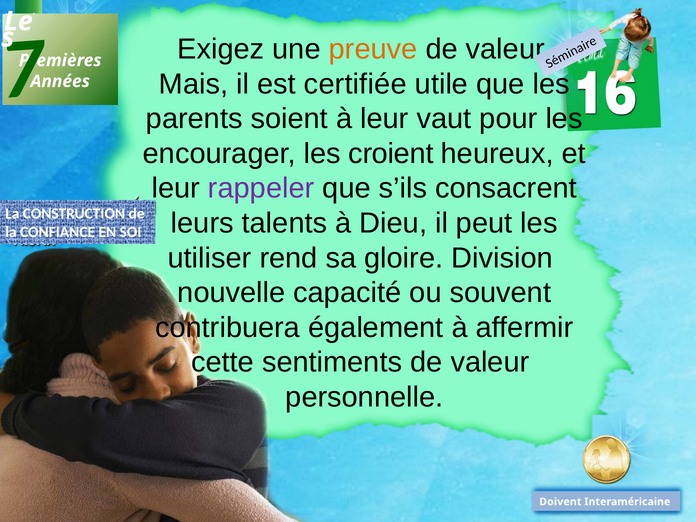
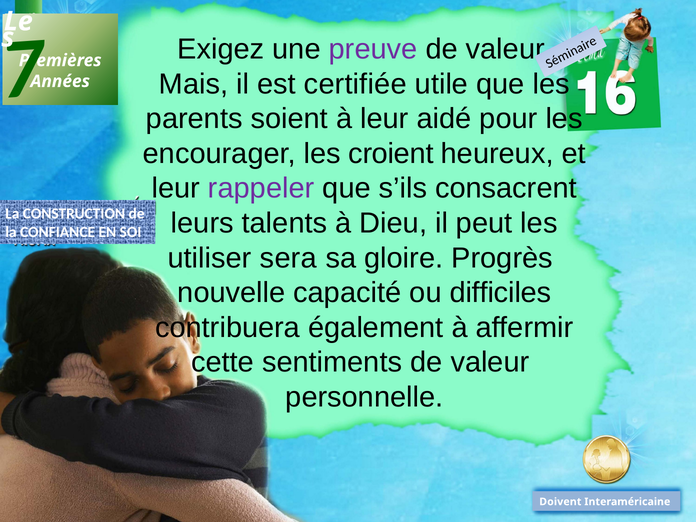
preuve colour: orange -> purple
vaut: vaut -> aidé
rend: rend -> sera
Division: Division -> Progrès
souvent: souvent -> difficiles
